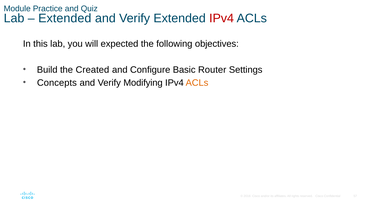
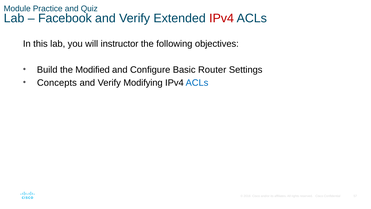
Extended at (65, 18): Extended -> Facebook
expected: expected -> instructor
Created: Created -> Modified
ACLs at (197, 83) colour: orange -> blue
